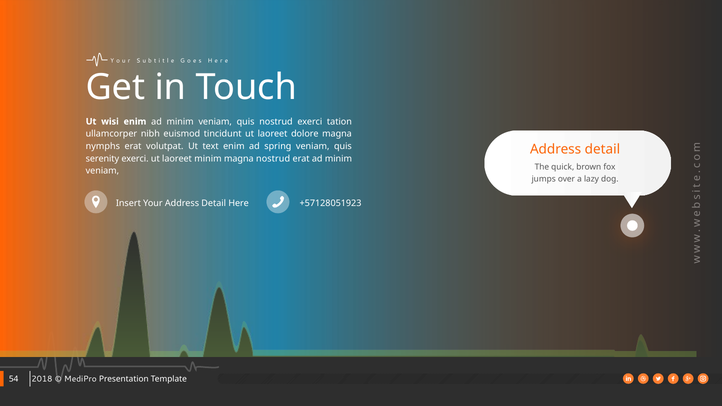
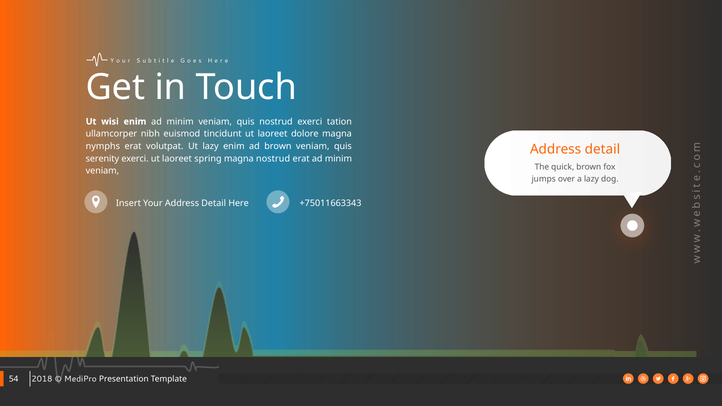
Ut text: text -> lazy
ad spring: spring -> brown
laoreet minim: minim -> spring
+57128051923: +57128051923 -> +75011663343
